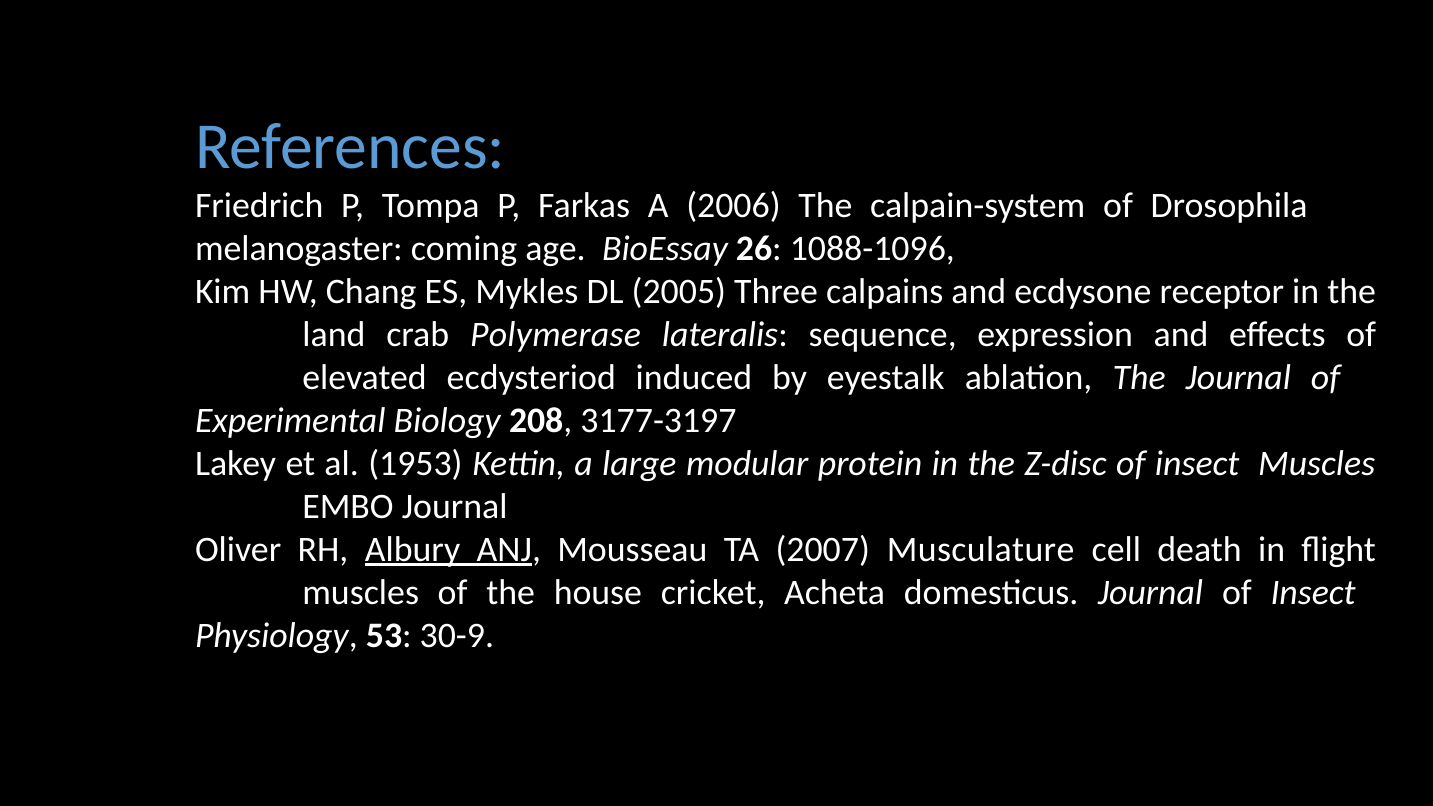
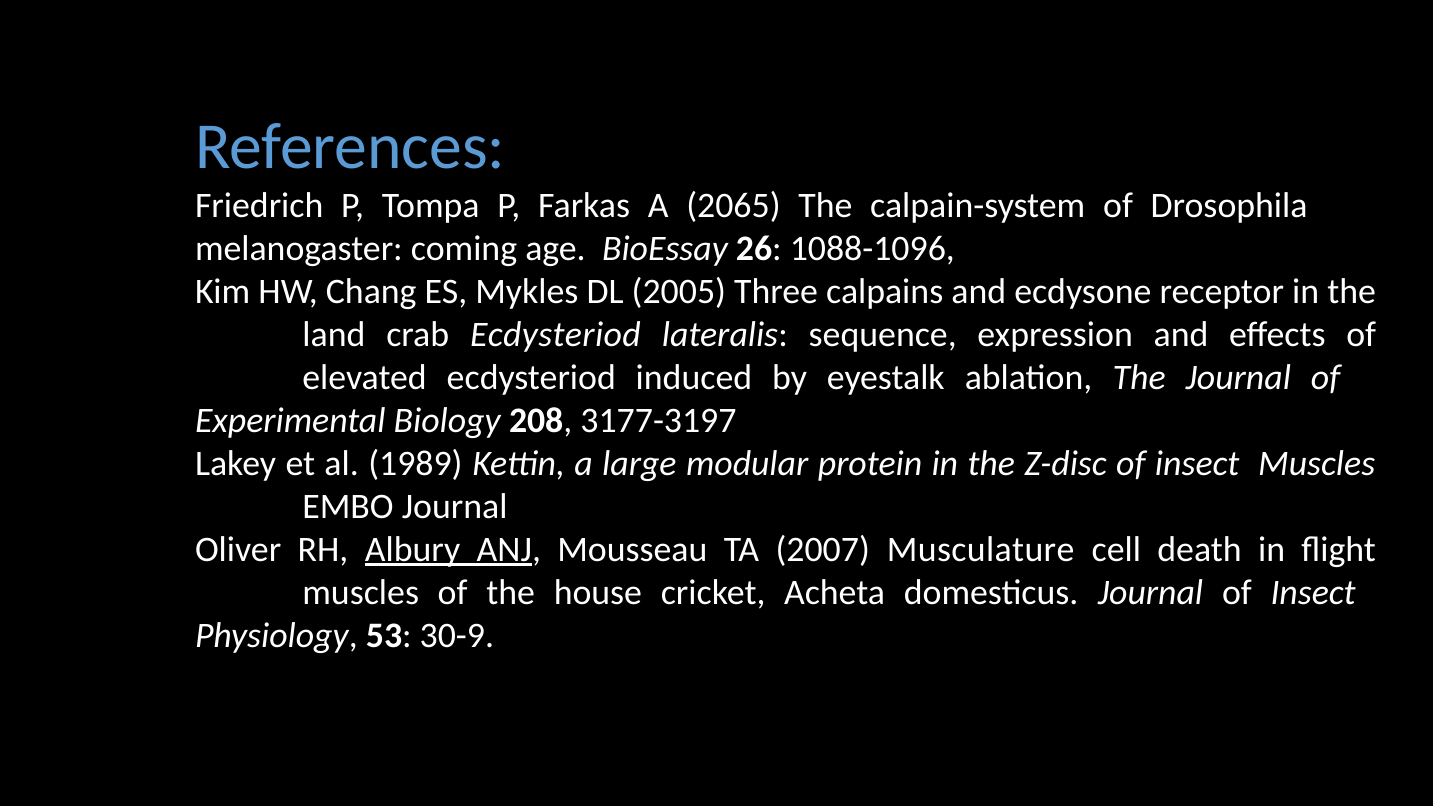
2006: 2006 -> 2065
crab Polymerase: Polymerase -> Ecdysteriod
1953: 1953 -> 1989
